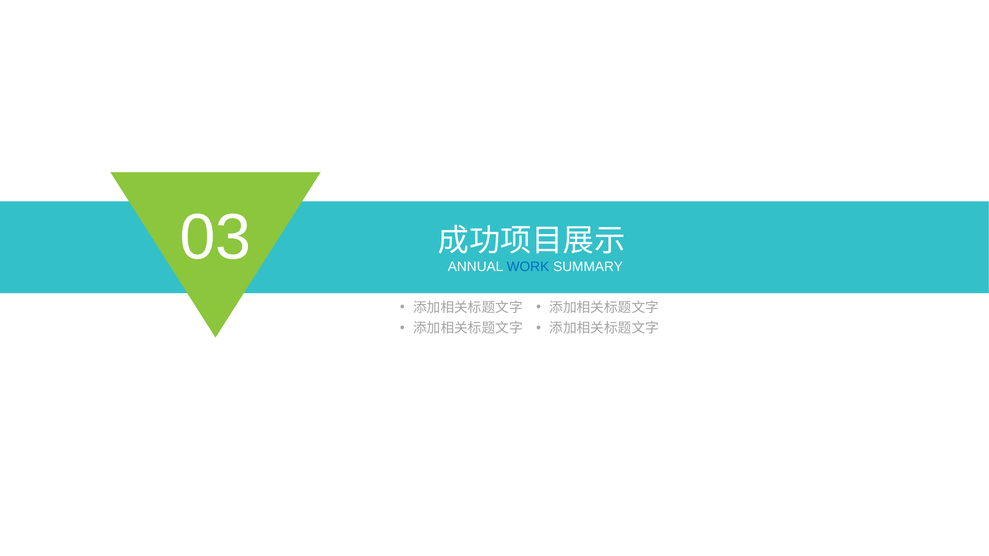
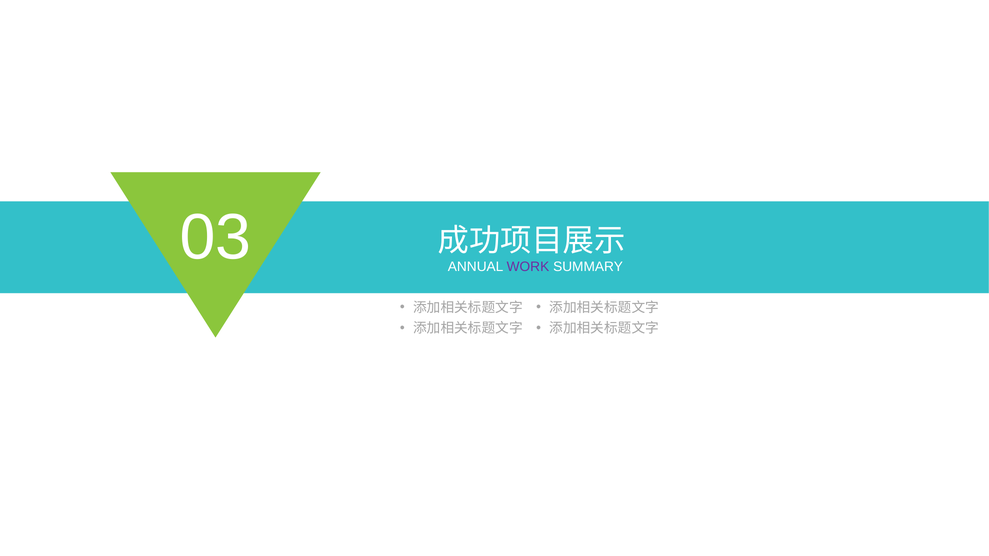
WORK colour: blue -> purple
